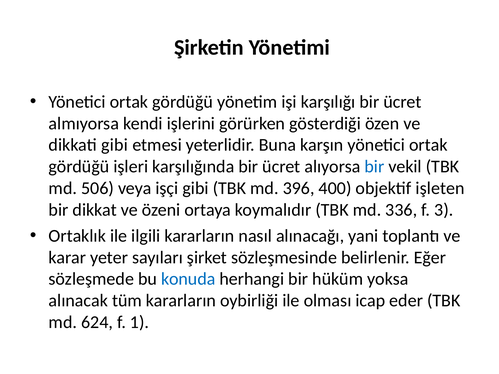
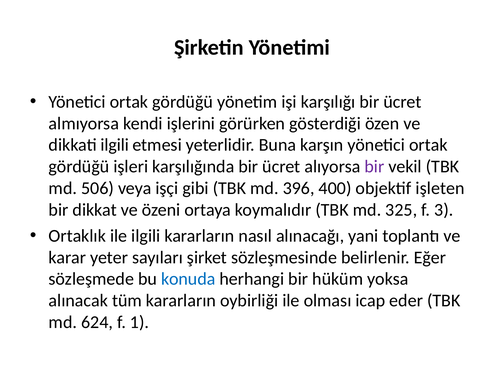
dikkati gibi: gibi -> ilgili
bir at (374, 167) colour: blue -> purple
336: 336 -> 325
